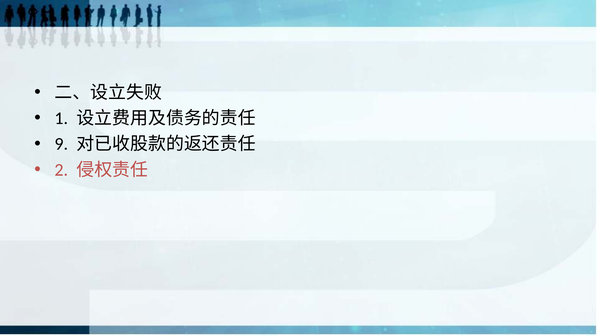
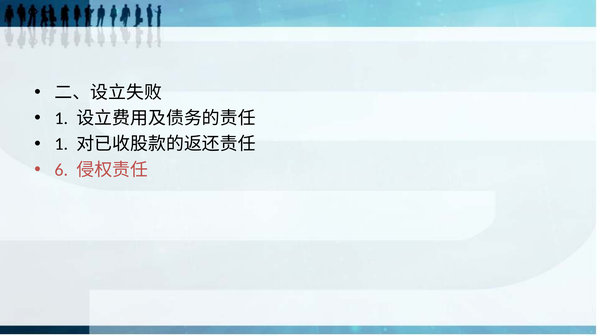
9 at (61, 144): 9 -> 1
2: 2 -> 6
